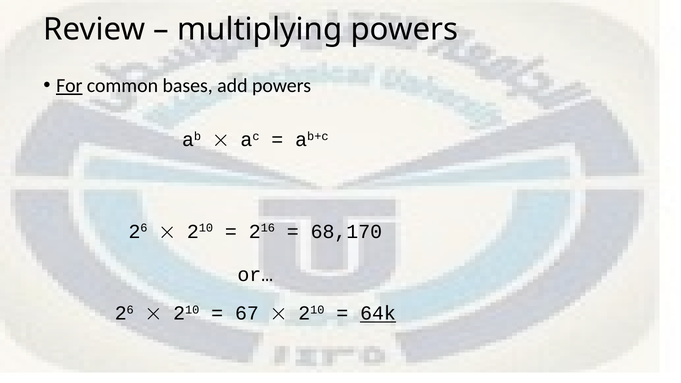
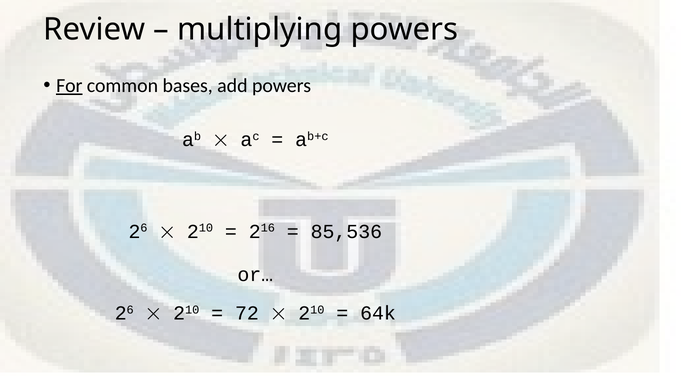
68,170: 68,170 -> 85,536
67: 67 -> 72
64k underline: present -> none
